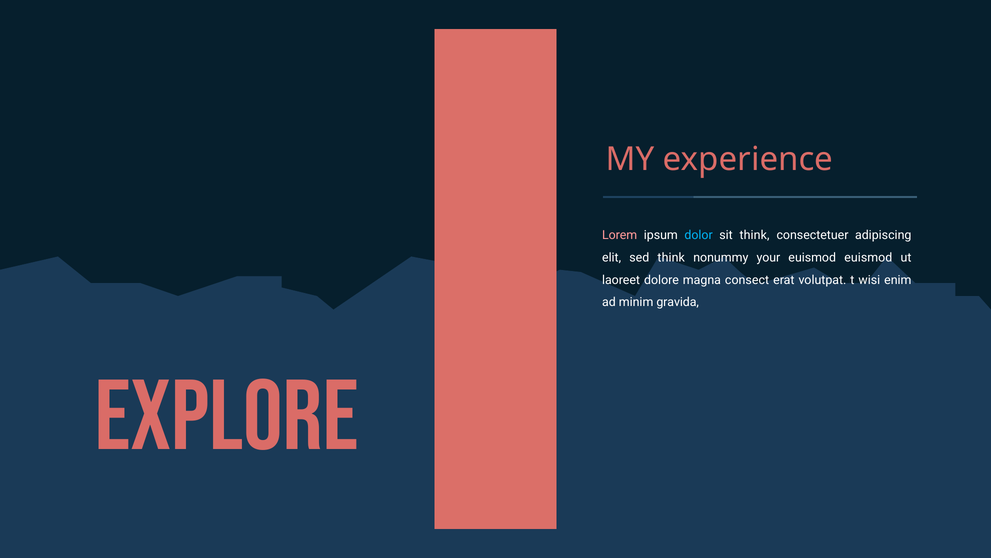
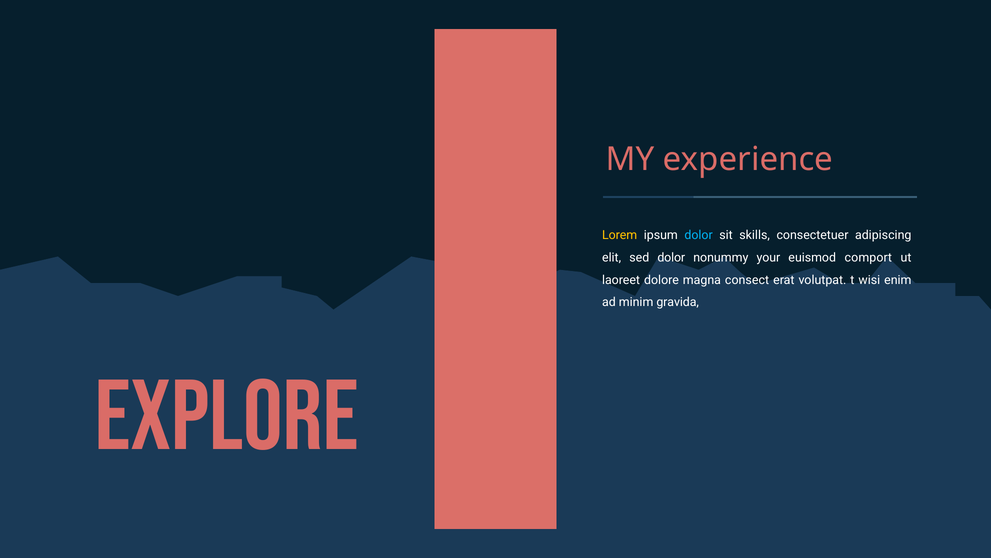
Lorem colour: pink -> yellow
sit think: think -> skills
sed think: think -> dolor
euismod euismod: euismod -> comport
